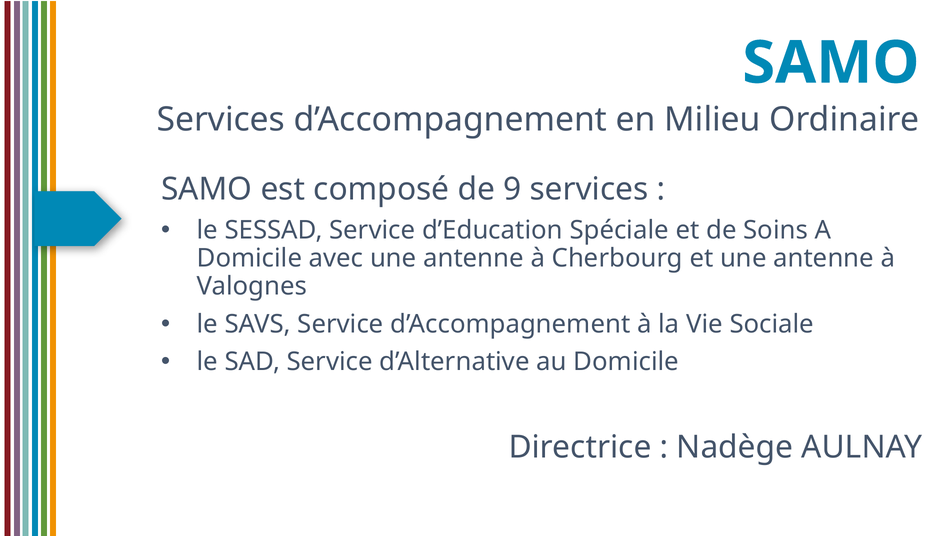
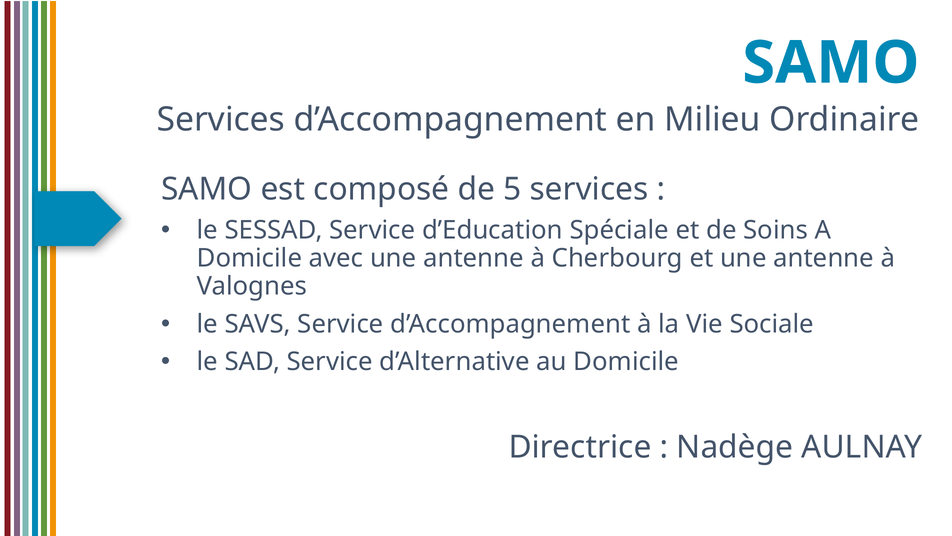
9: 9 -> 5
